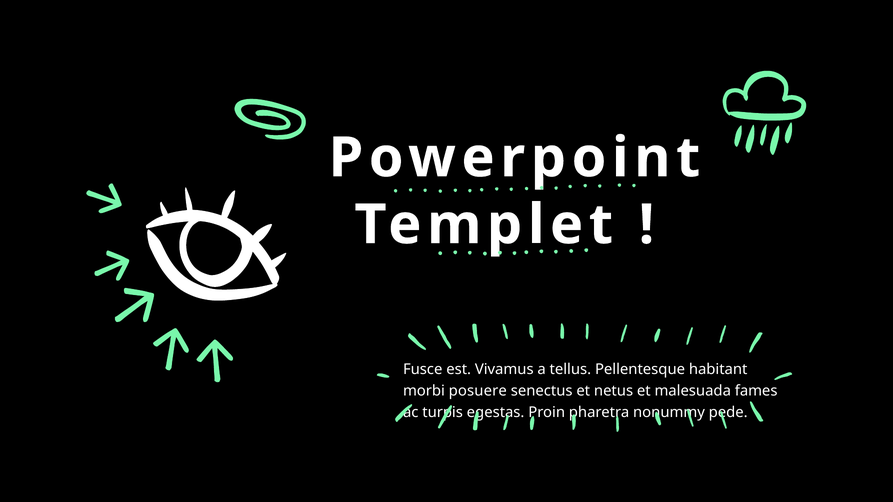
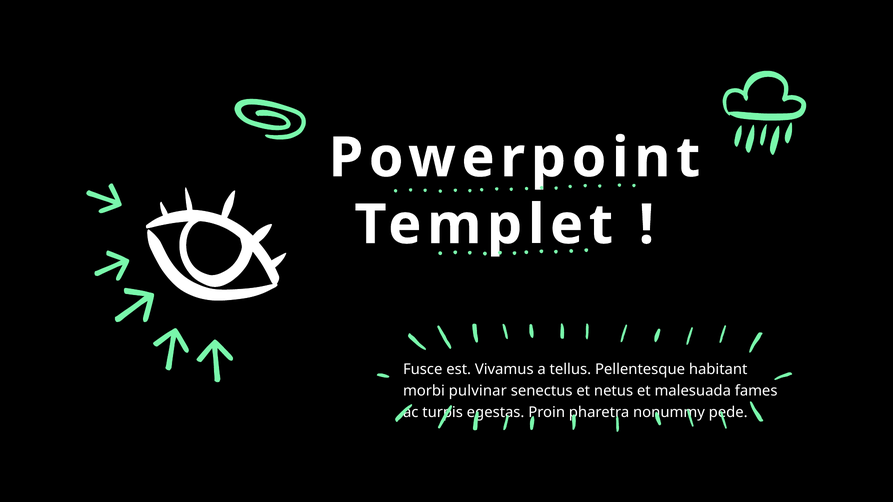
posuere: posuere -> pulvinar
